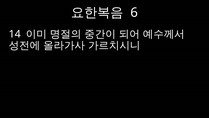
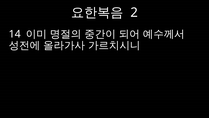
6: 6 -> 2
